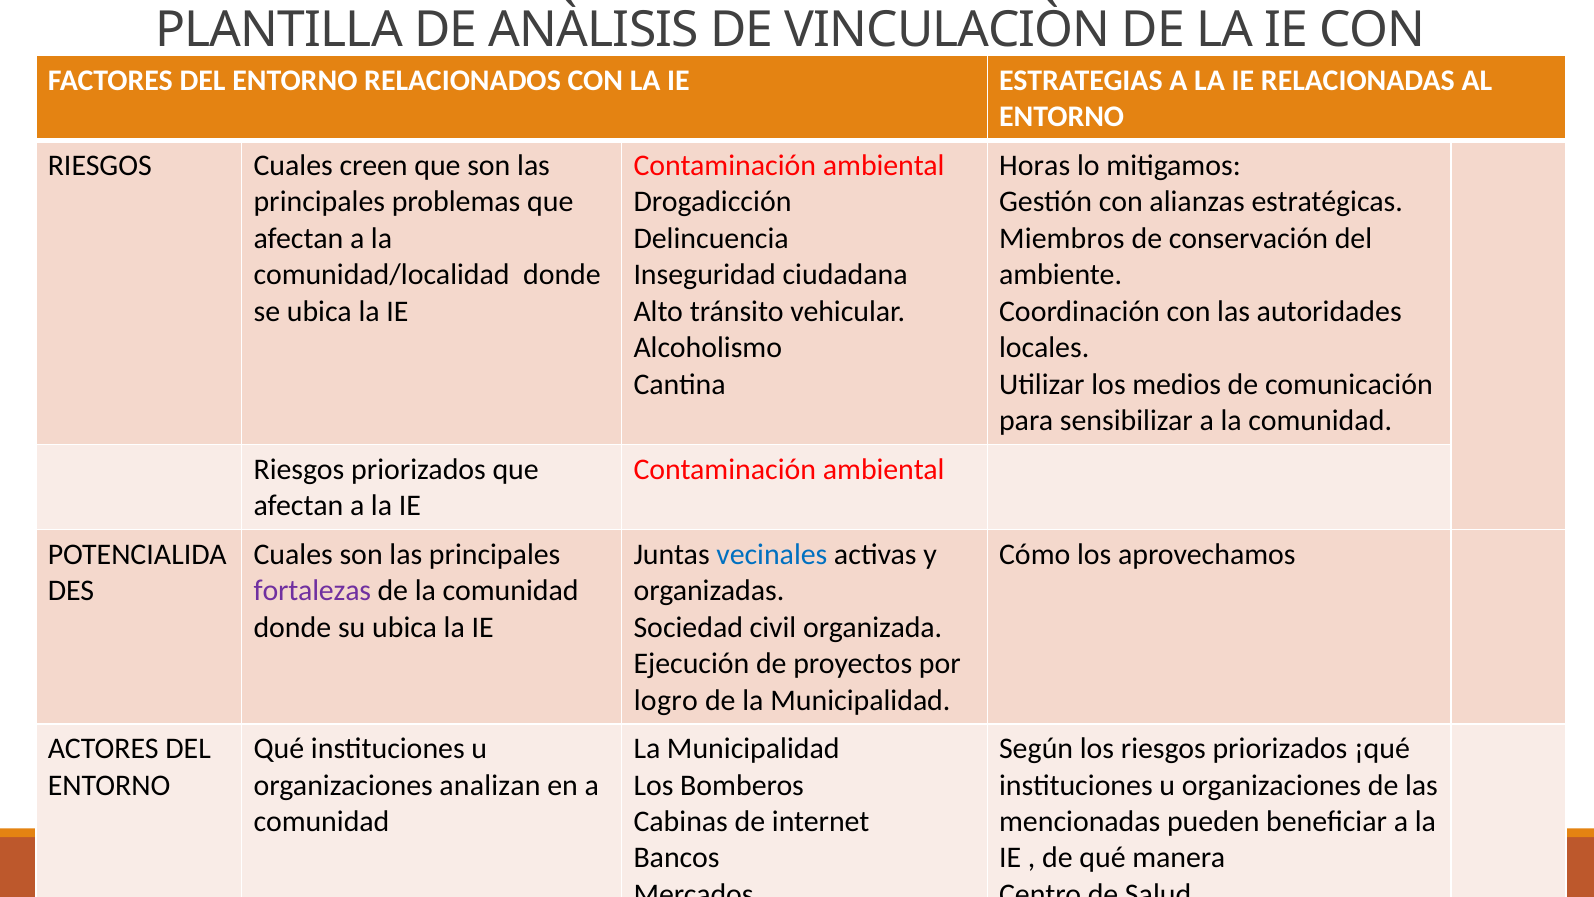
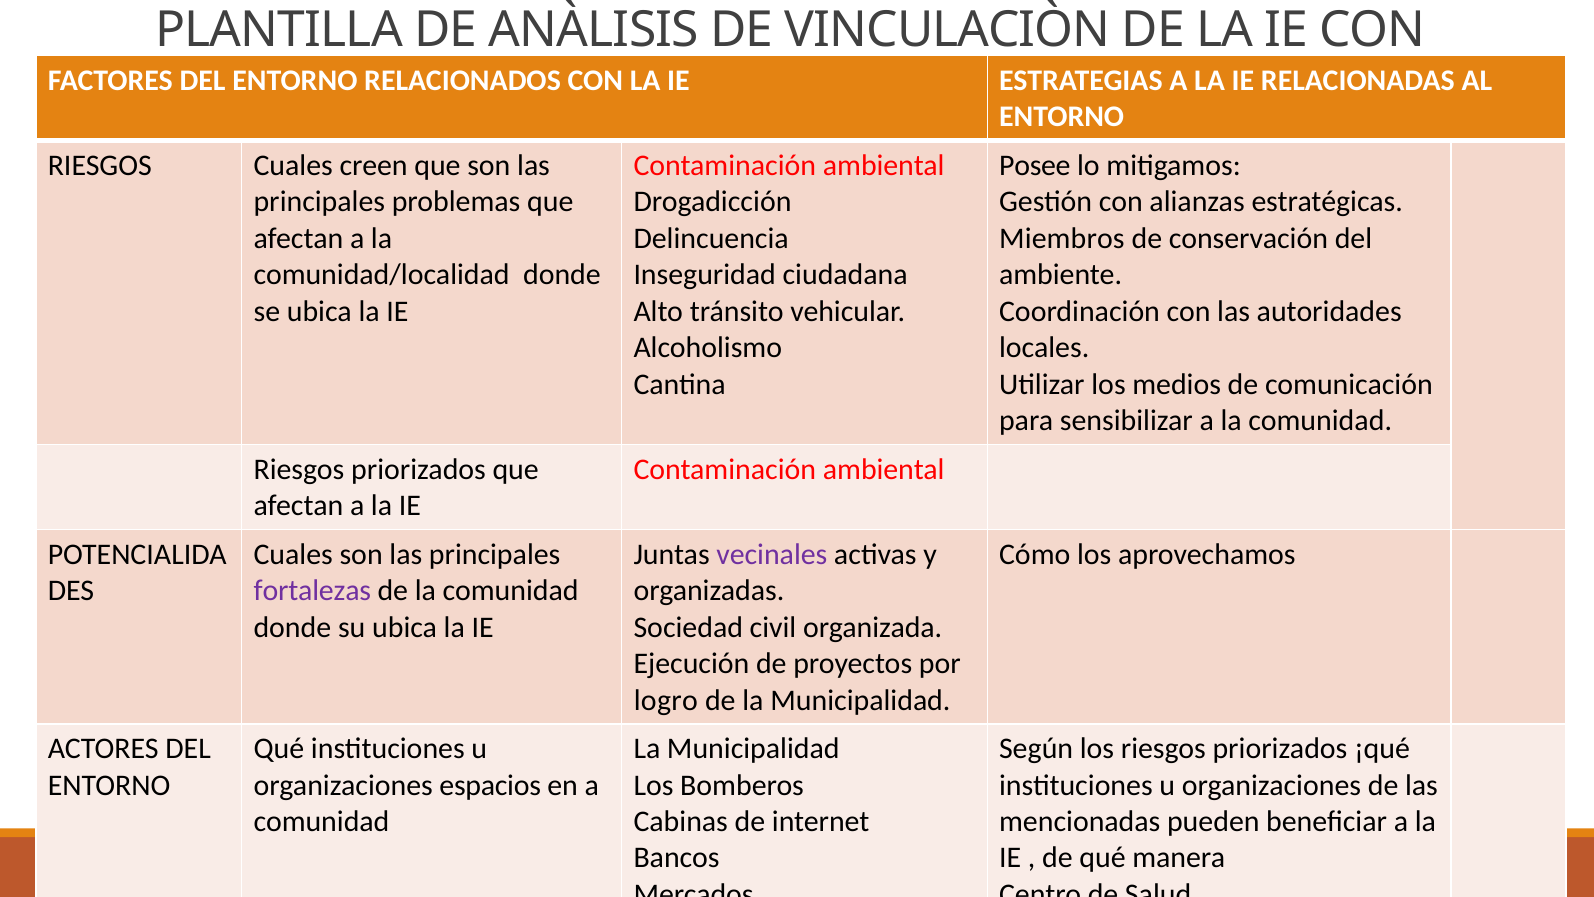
Horas: Horas -> Posee
vecinales colour: blue -> purple
analizan: analizan -> espacios
